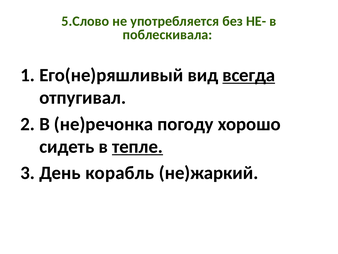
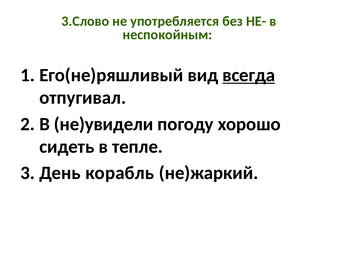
5.Слово: 5.Слово -> 3.Слово
поблескивала: поблескивала -> неспокойным
не)речонка: не)речонка -> не)увидели
тепле underline: present -> none
